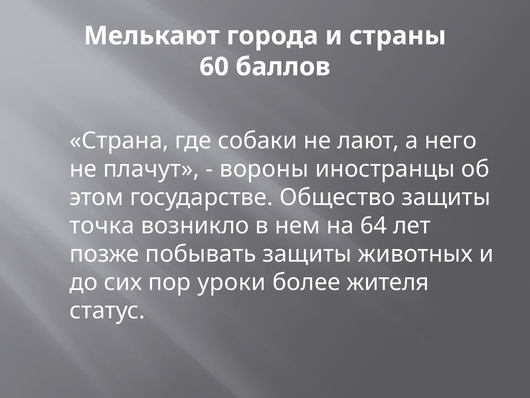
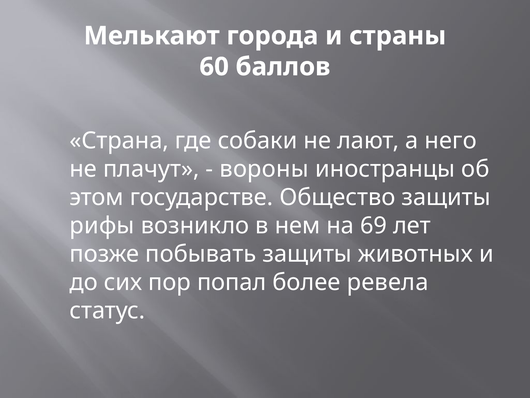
точка: точка -> рифы
64: 64 -> 69
уроки: уроки -> попал
жителя: жителя -> ревела
